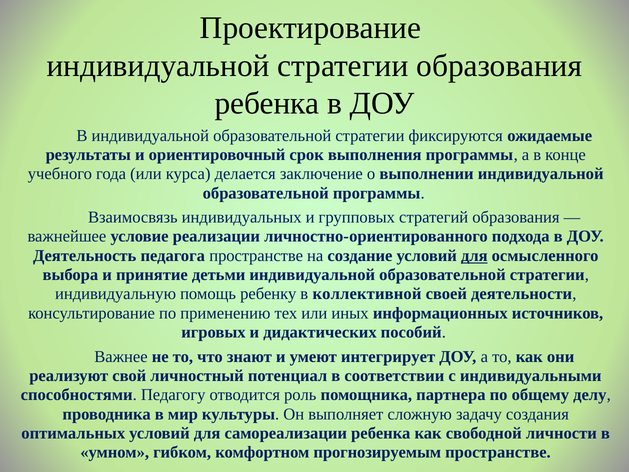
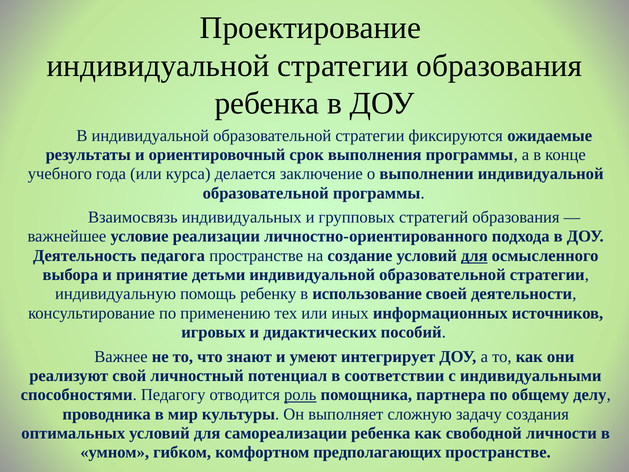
коллективной: коллективной -> использование
роль underline: none -> present
прогнозируемым: прогнозируемым -> предполагающих
